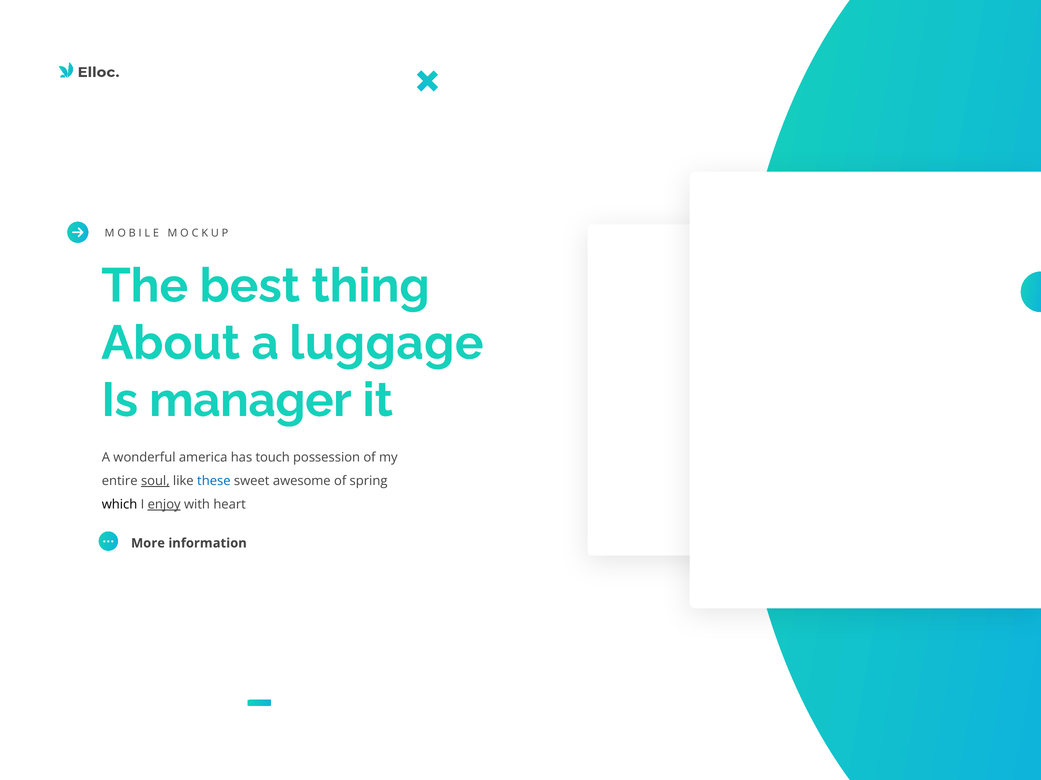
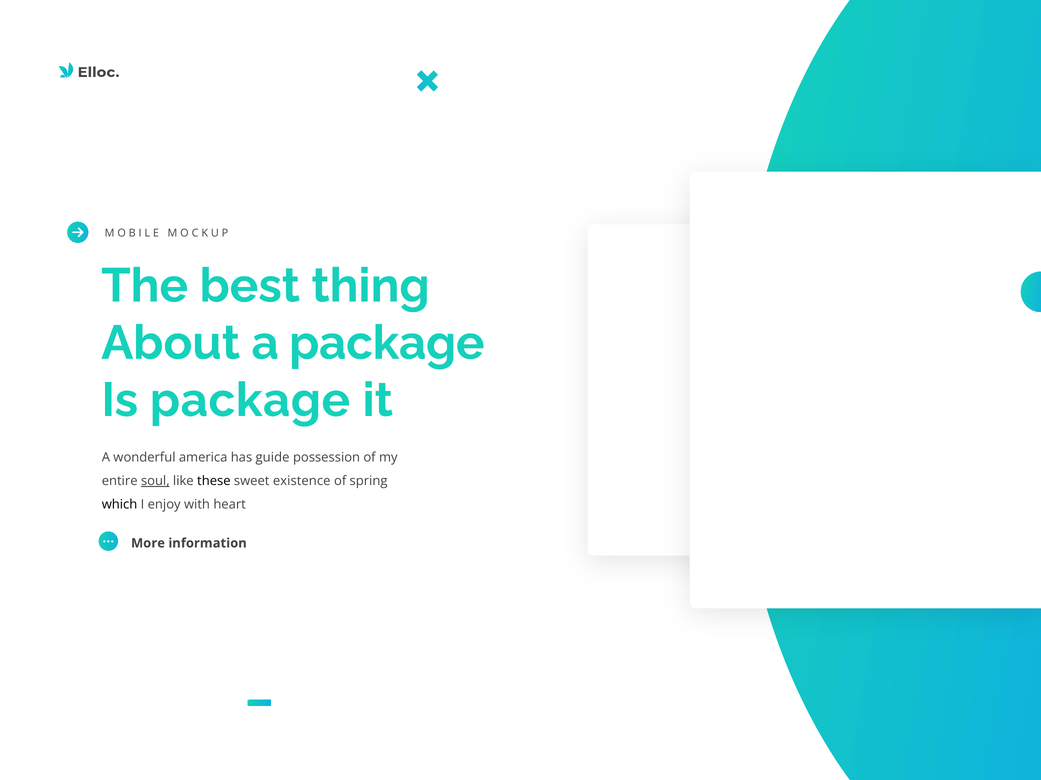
a luggage: luggage -> package
Is manager: manager -> package
touch: touch -> guide
these colour: blue -> black
awesome: awesome -> existence
enjoy underline: present -> none
